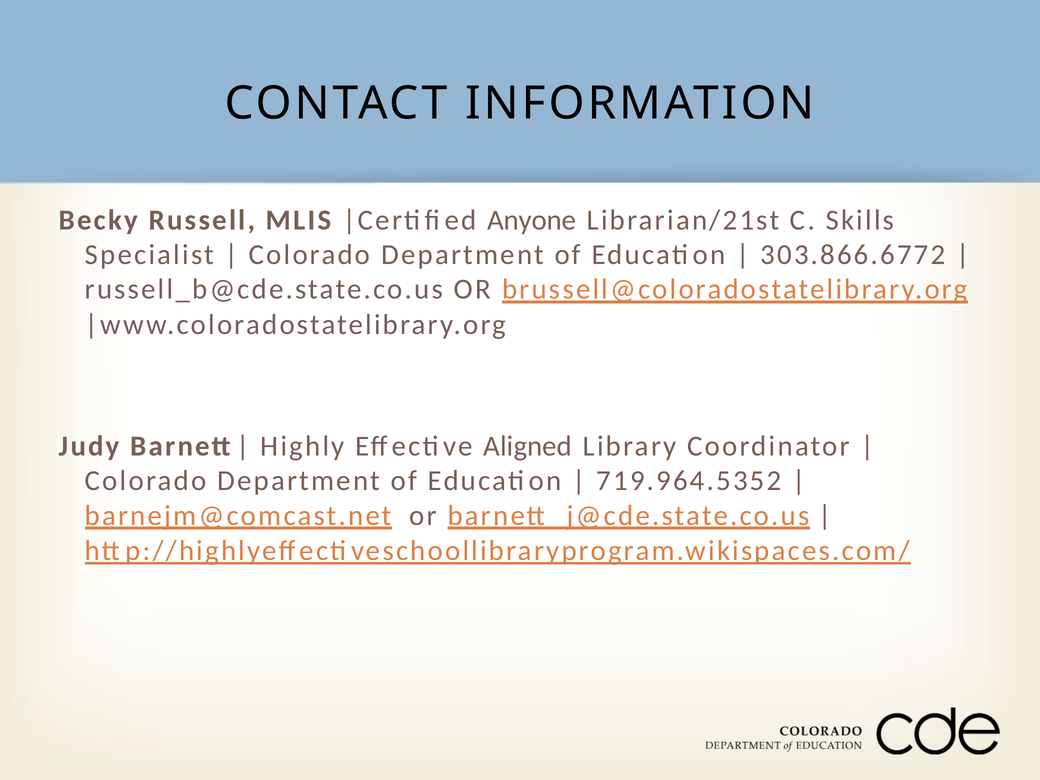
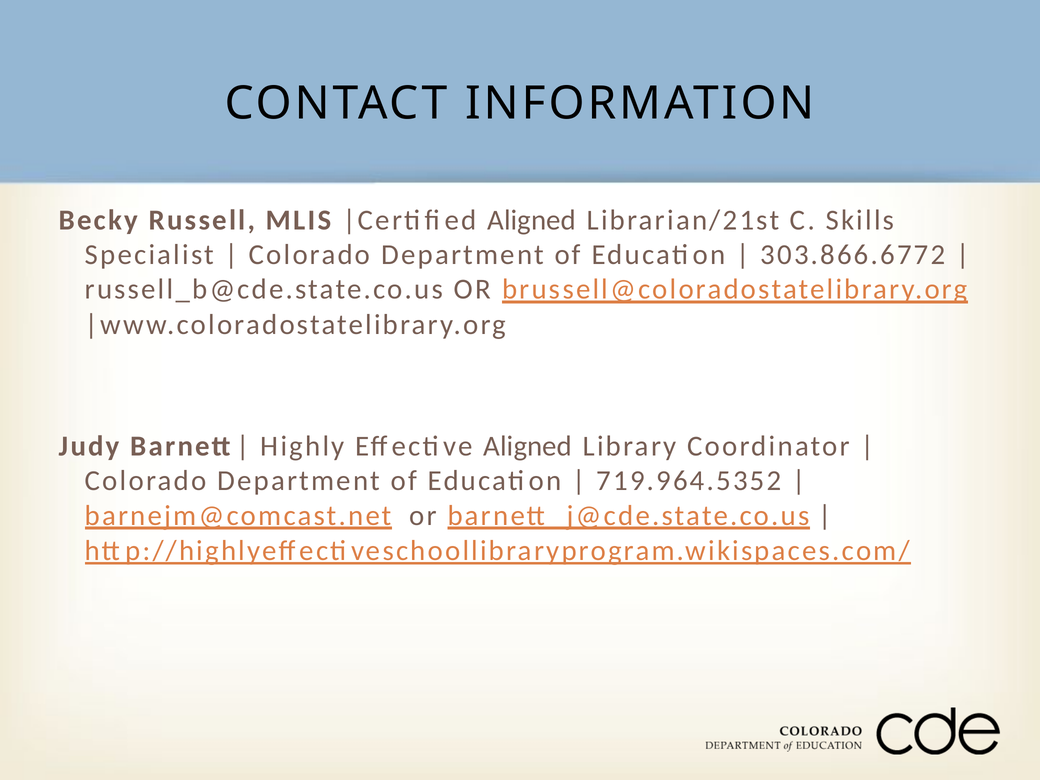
Anyone at (532, 220): Anyone -> Aligned
